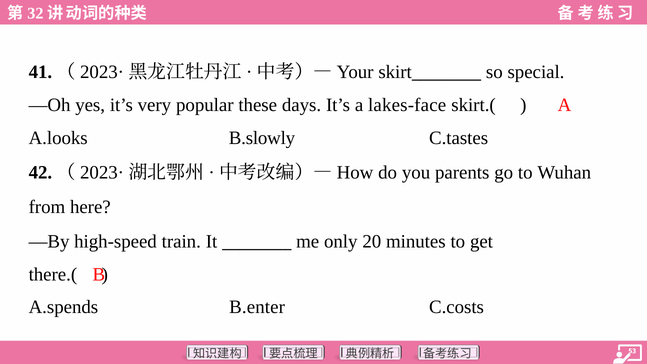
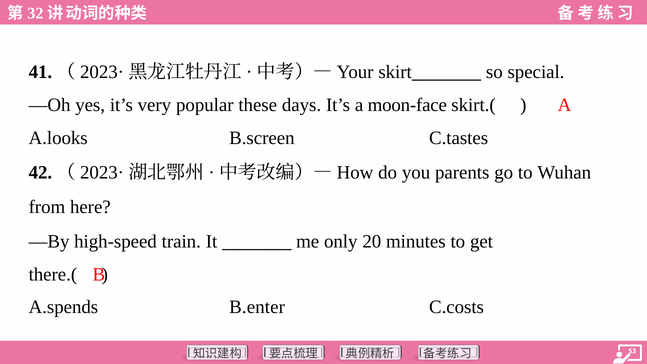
lakes-face: lakes-face -> moon-face
B.slowly: B.slowly -> B.screen
